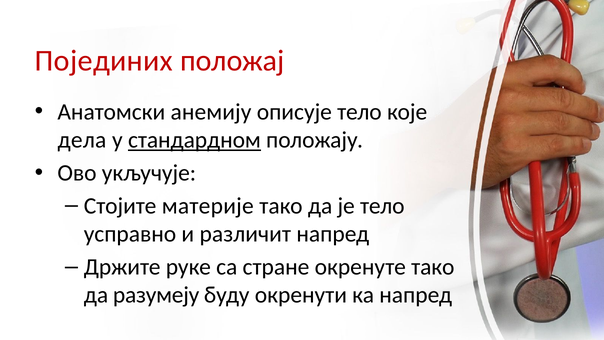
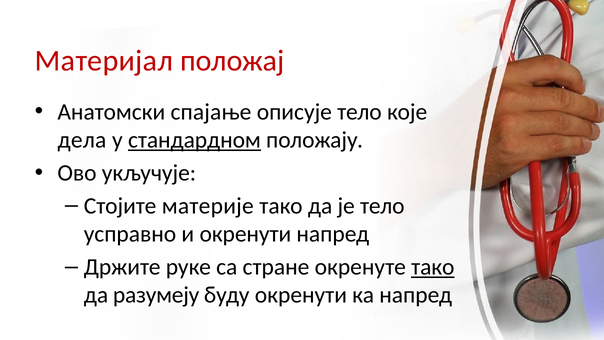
Појединих: Појединих -> Материјал
анемију: анемију -> спајање
и различит: различит -> окренути
тако at (433, 267) underline: none -> present
